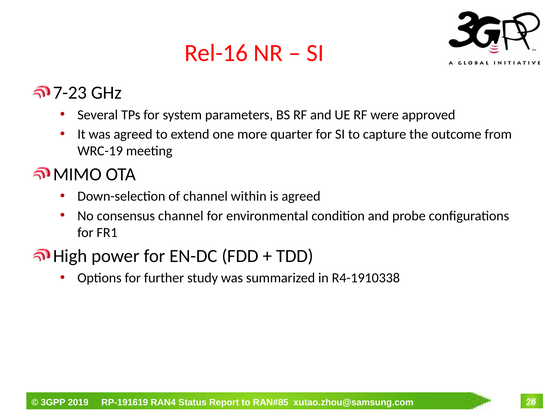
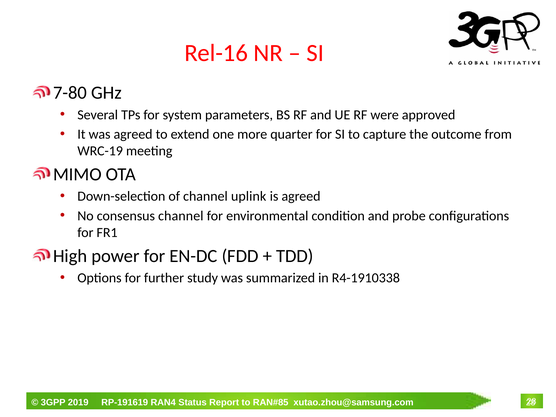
7-23: 7-23 -> 7-80
within: within -> uplink
